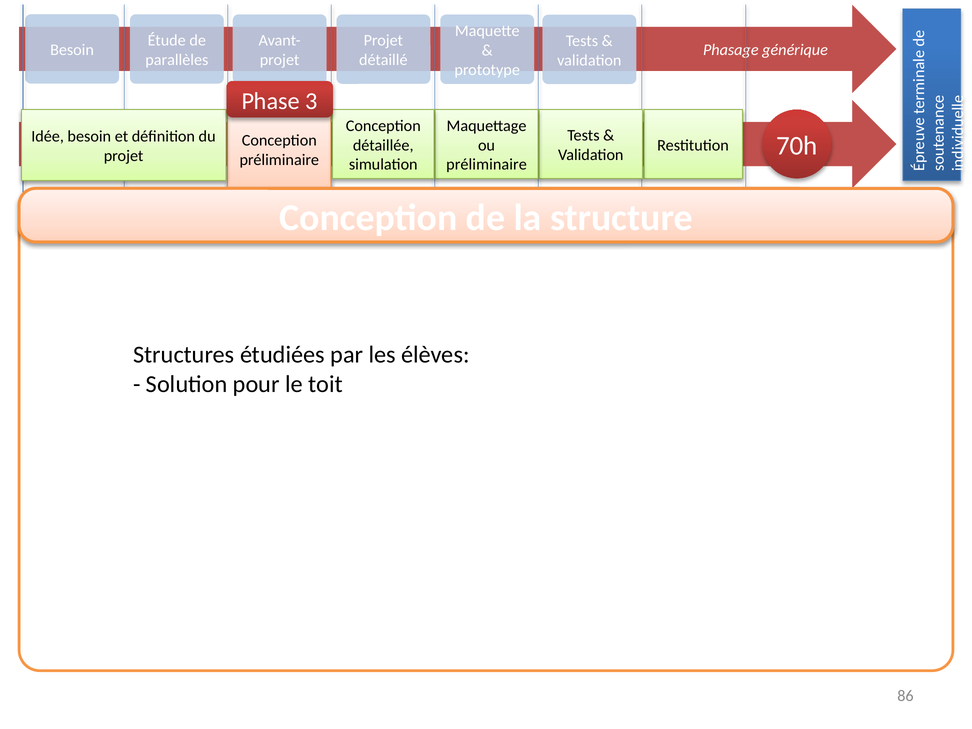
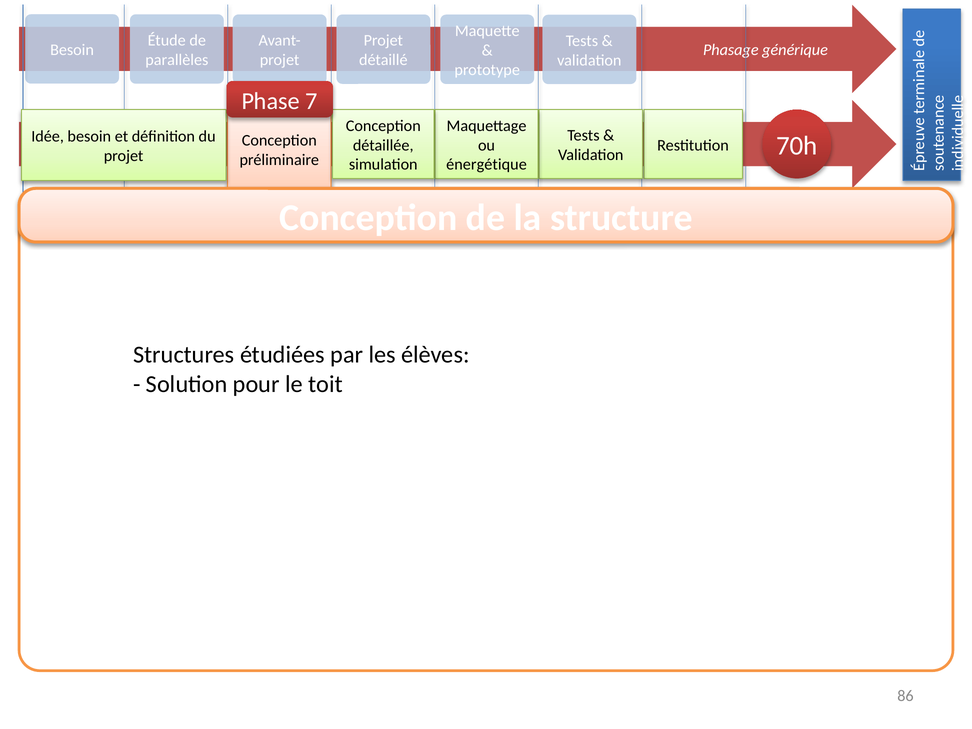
3: 3 -> 7
préliminaire at (487, 165): préliminaire -> énergétique
